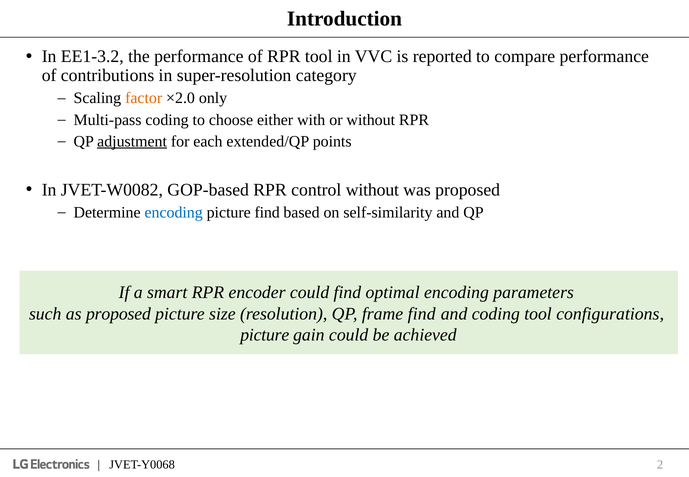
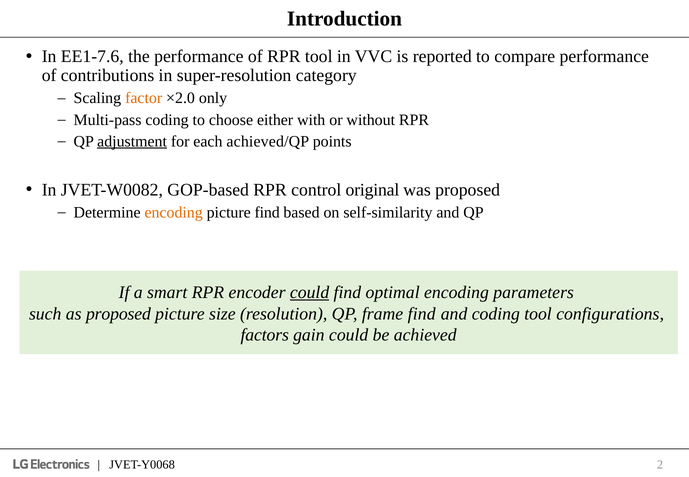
EE1-3.2: EE1-3.2 -> EE1-7.6
extended/QP: extended/QP -> achieved/QP
control without: without -> original
encoding at (174, 212) colour: blue -> orange
could at (310, 292) underline: none -> present
picture at (265, 335): picture -> factors
